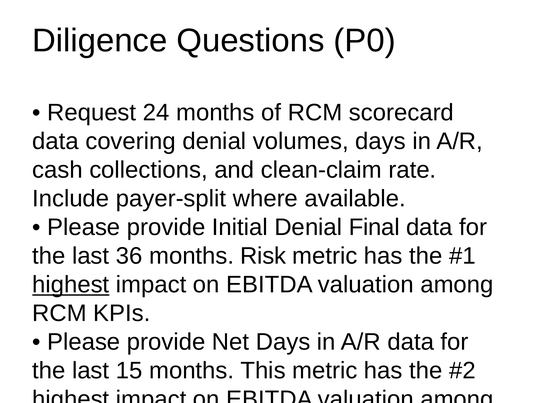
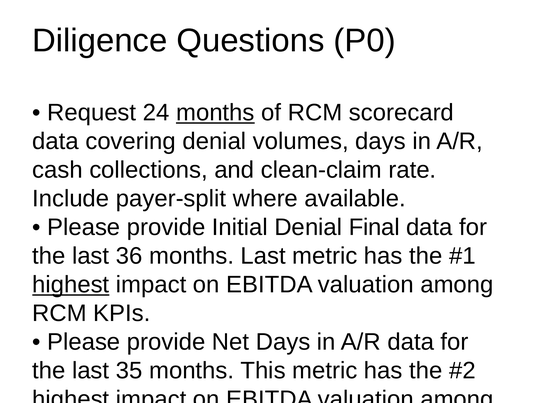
months at (215, 113) underline: none -> present
months Risk: Risk -> Last
15: 15 -> 35
